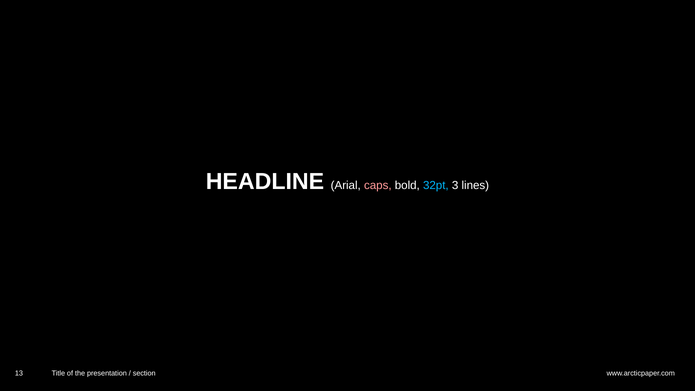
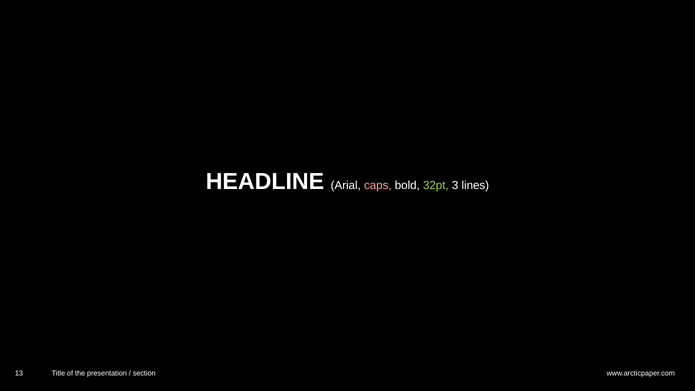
32pt colour: light blue -> light green
